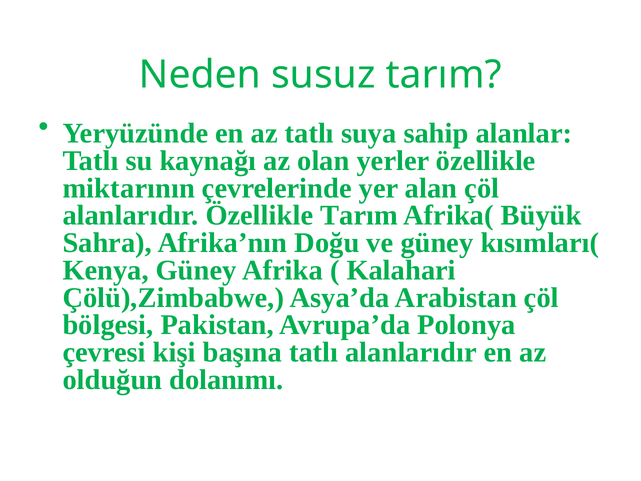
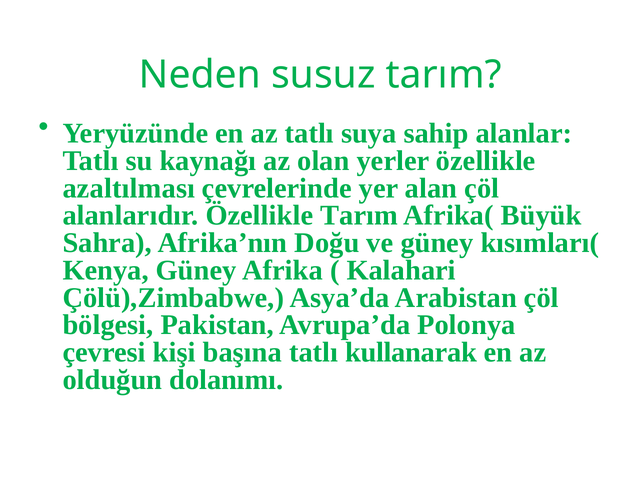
miktarının: miktarının -> azaltılması
tatlı alanlarıdır: alanlarıdır -> kullanarak
